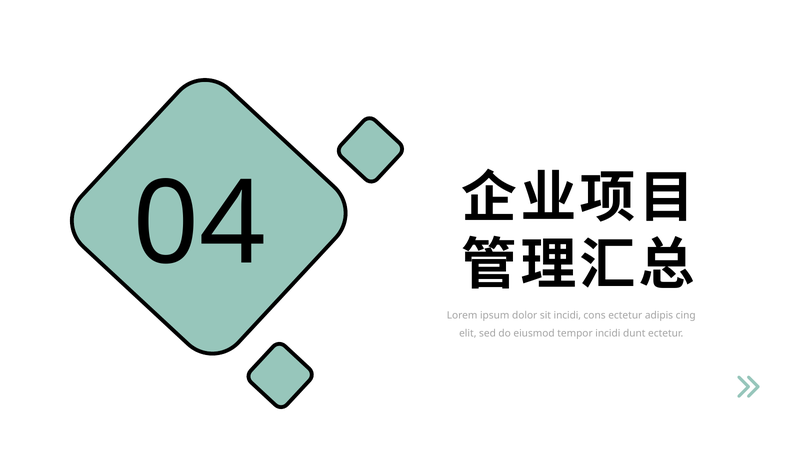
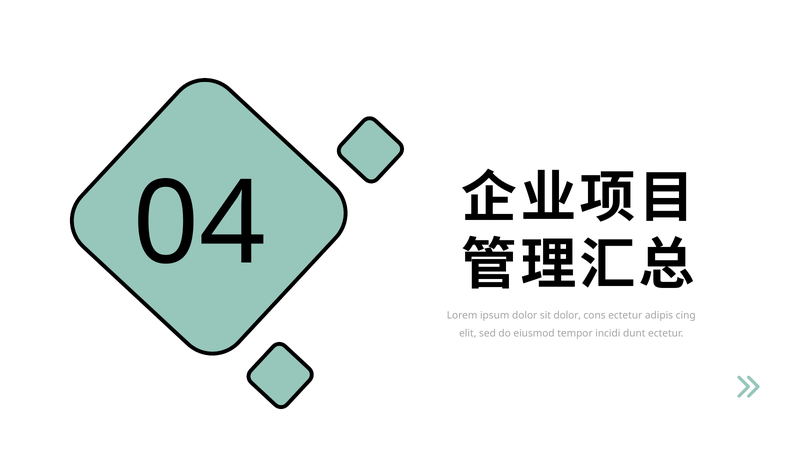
sit incidi: incidi -> dolor
